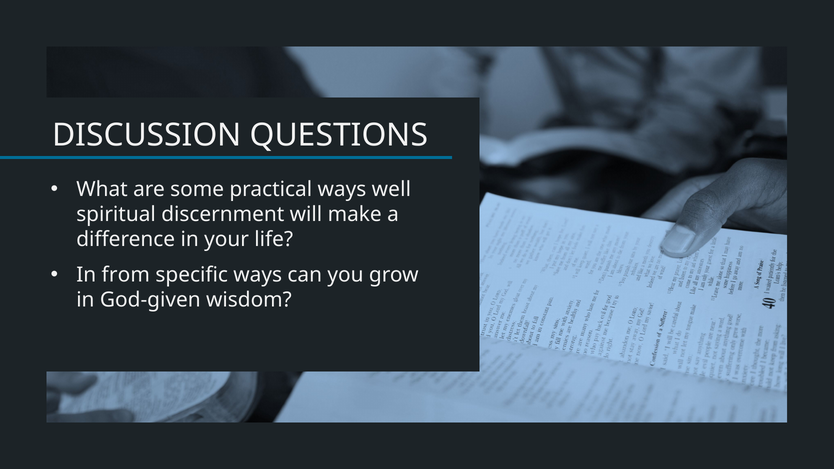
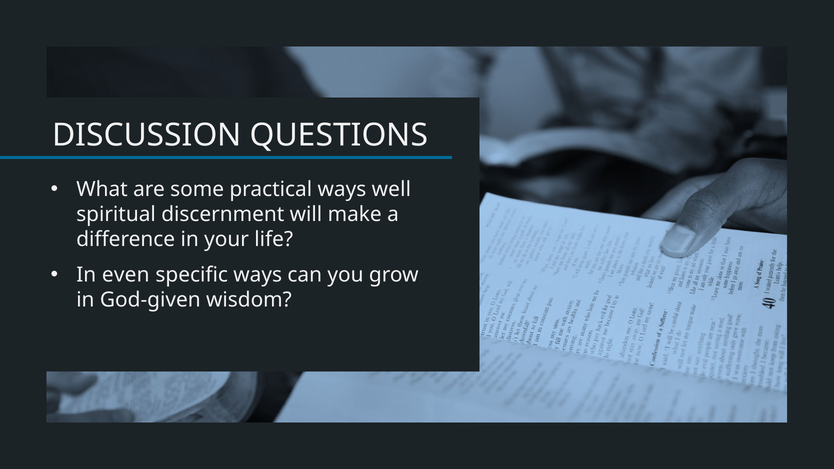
from: from -> even
